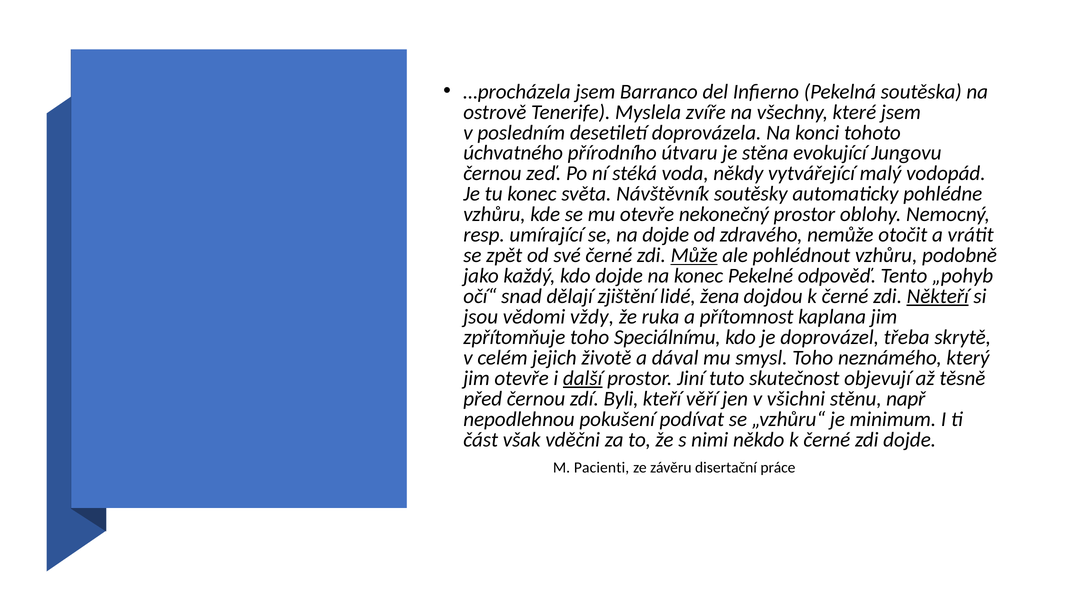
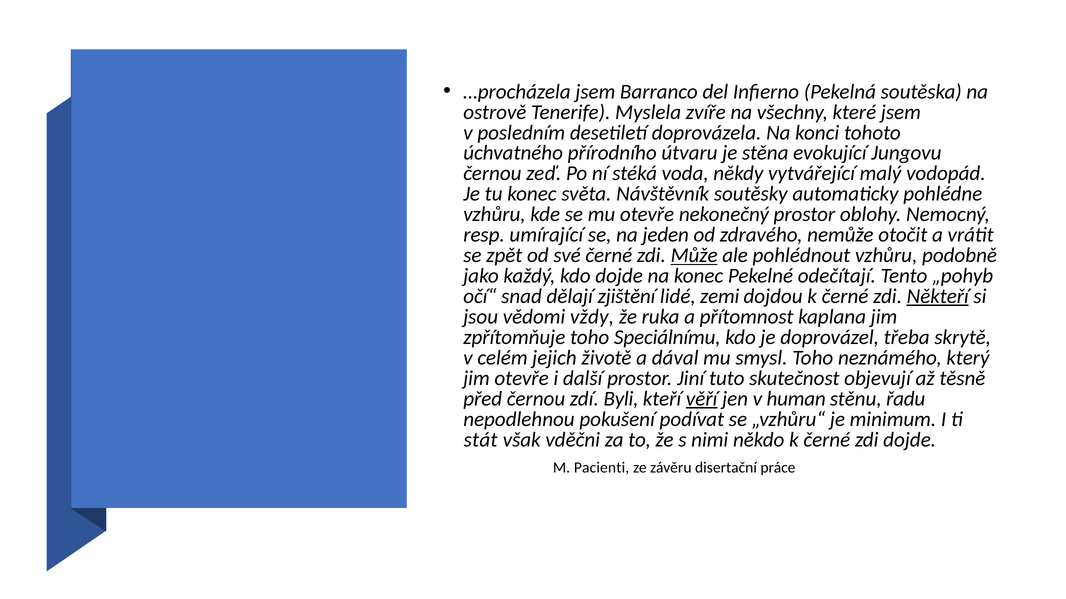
na dojde: dojde -> jeden
odpověď: odpověď -> odečítají
žena: žena -> zemi
další underline: present -> none
věří underline: none -> present
všichni: všichni -> human
např: např -> řadu
část: část -> stát
